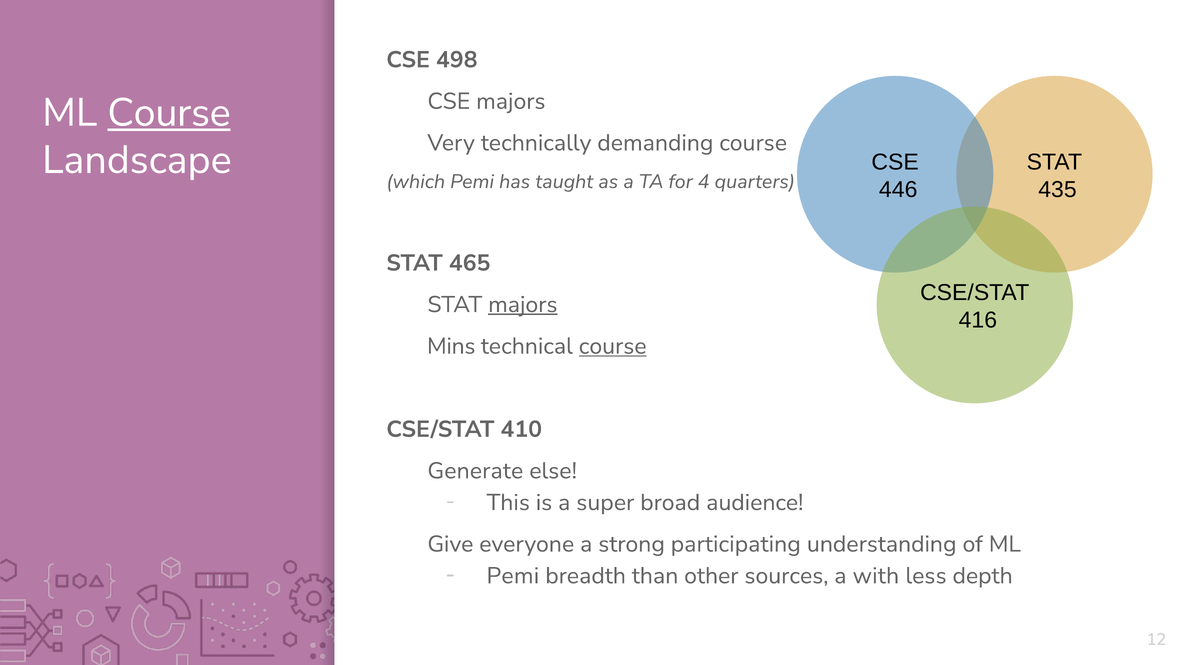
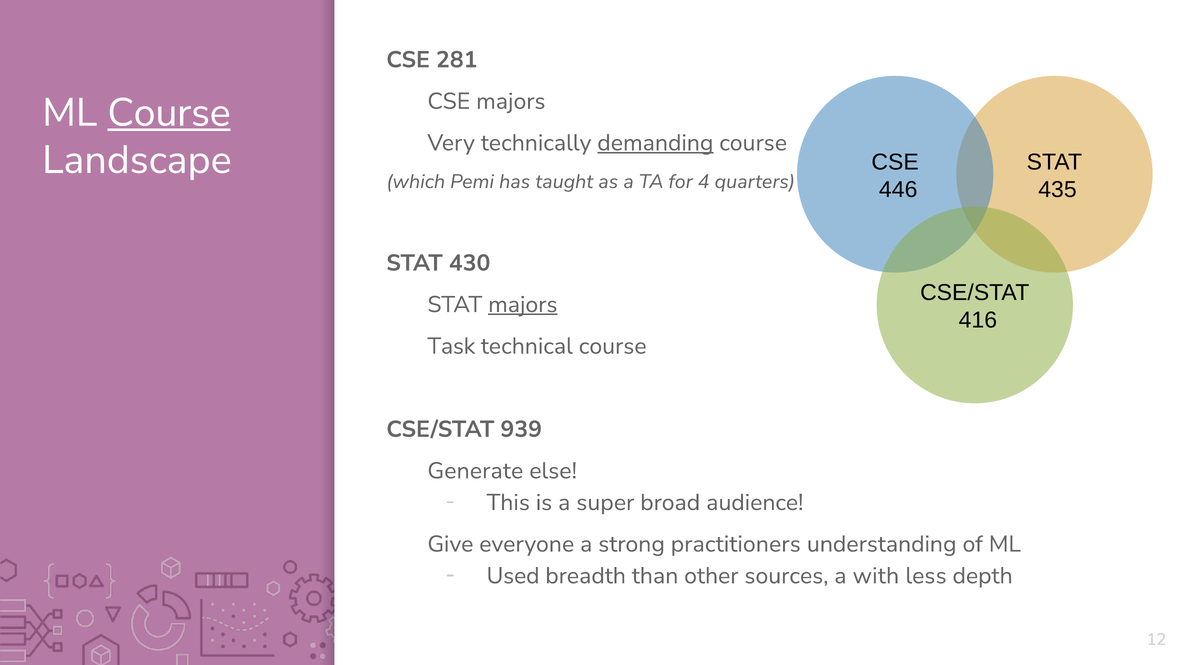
498: 498 -> 281
demanding underline: none -> present
465: 465 -> 430
Mins: Mins -> Task
course at (613, 346) underline: present -> none
410: 410 -> 939
participating: participating -> practitioners
Pemi at (513, 576): Pemi -> Used
